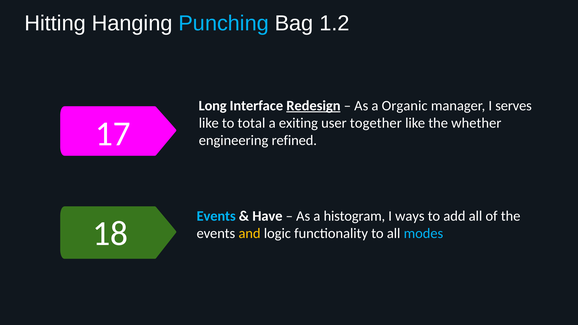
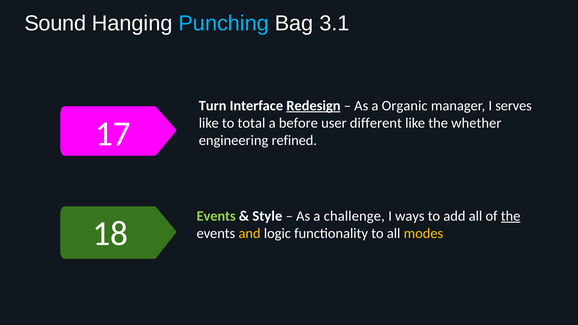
Hitting: Hitting -> Sound
1.2: 1.2 -> 3.1
Long: Long -> Turn
exiting: exiting -> before
together: together -> different
Events at (216, 216) colour: light blue -> light green
Have: Have -> Style
histogram: histogram -> challenge
the at (511, 216) underline: none -> present
modes colour: light blue -> yellow
